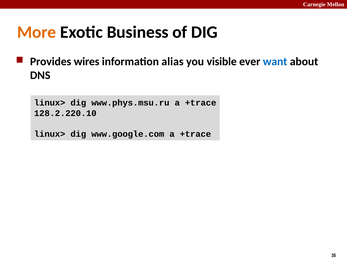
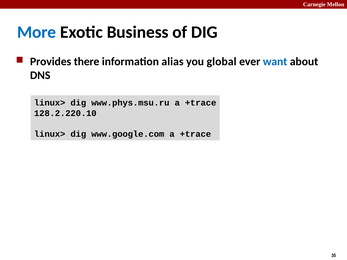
More colour: orange -> blue
wires: wires -> there
visible: visible -> global
